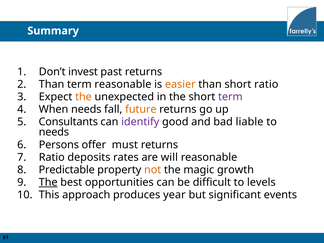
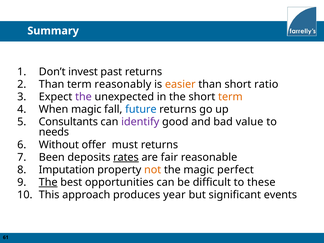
term reasonable: reasonable -> reasonably
the at (83, 97) colour: orange -> purple
term at (230, 97) colour: purple -> orange
When needs: needs -> magic
future colour: orange -> blue
liable: liable -> value
Persons: Persons -> Without
Ratio at (52, 157): Ratio -> Been
rates underline: none -> present
will: will -> fair
Predictable: Predictable -> Imputation
growth: growth -> perfect
levels: levels -> these
